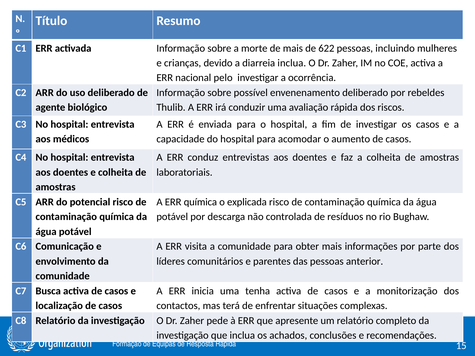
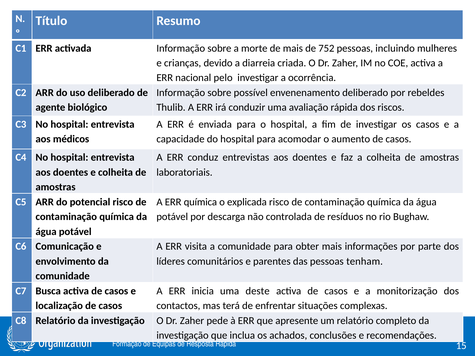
622: 622 -> 752
diarreia inclua: inclua -> criada
anterior: anterior -> tenham
tenha: tenha -> deste
